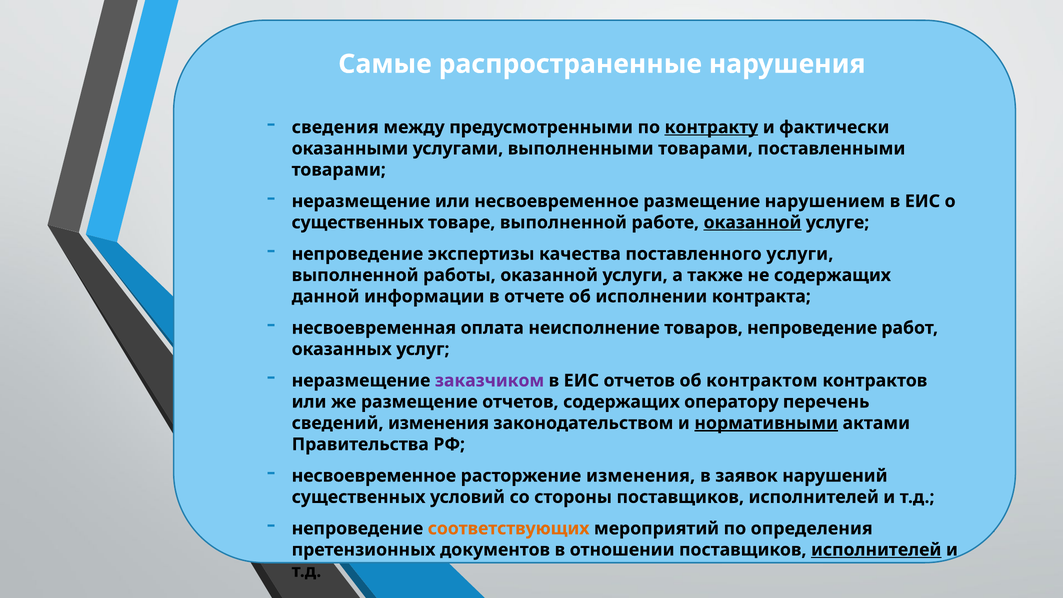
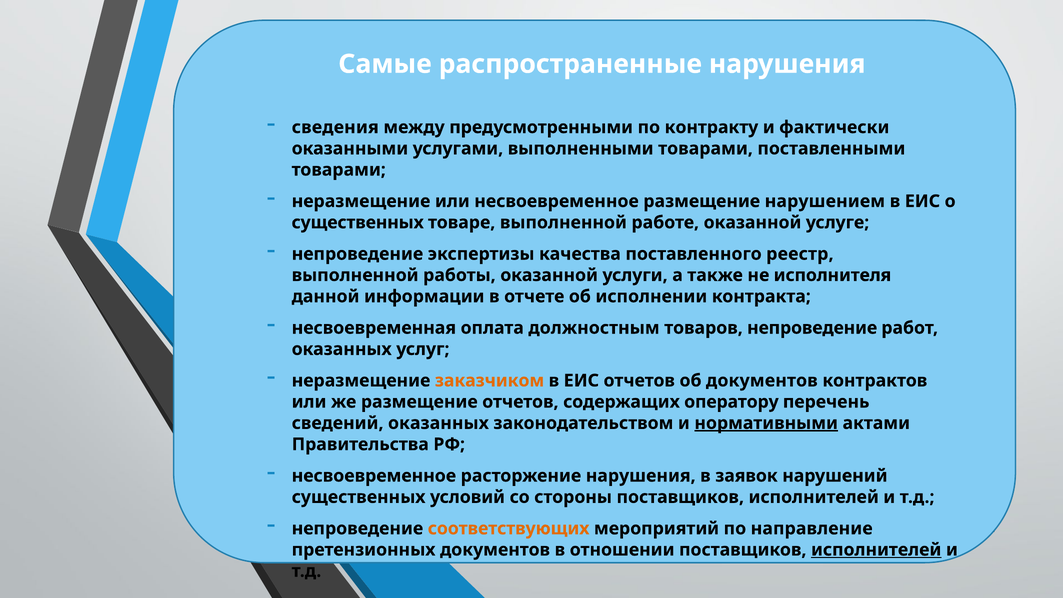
контракту underline: present -> none
оказанной at (753, 222) underline: present -> none
поставленного услуги: услуги -> реестр
не содержащих: содержащих -> исполнителя
неисполнение: неисполнение -> должностным
заказчиком colour: purple -> orange
об контрактом: контрактом -> документов
сведений изменения: изменения -> оказанных
расторжение изменения: изменения -> нарушения
определения: определения -> направление
